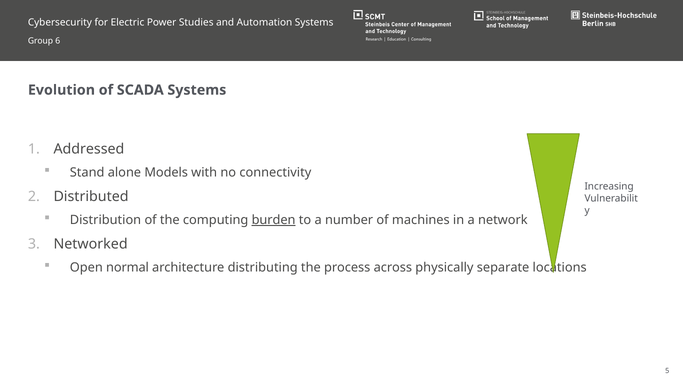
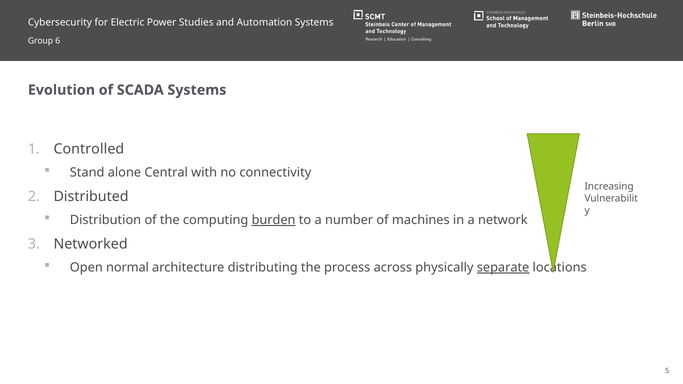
Addressed: Addressed -> Controlled
Models: Models -> Central
separate underline: none -> present
